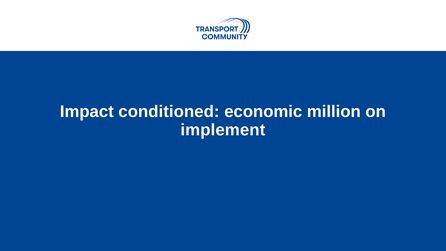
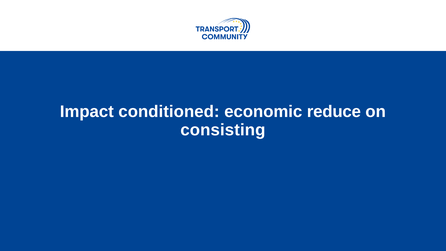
million: million -> reduce
implement: implement -> consisting
